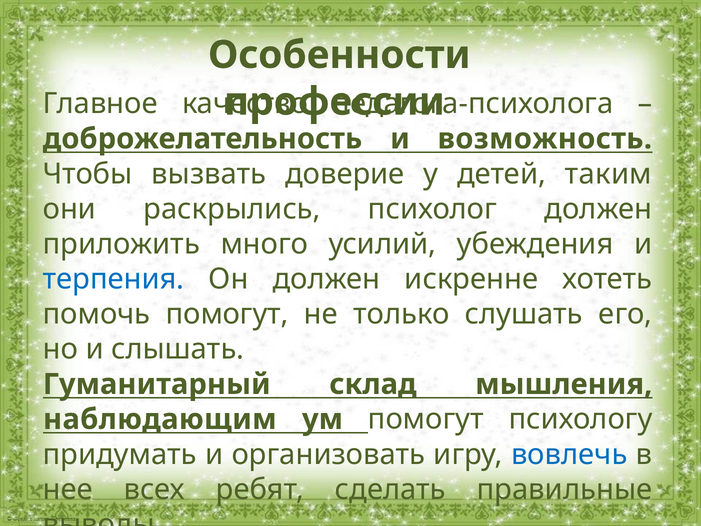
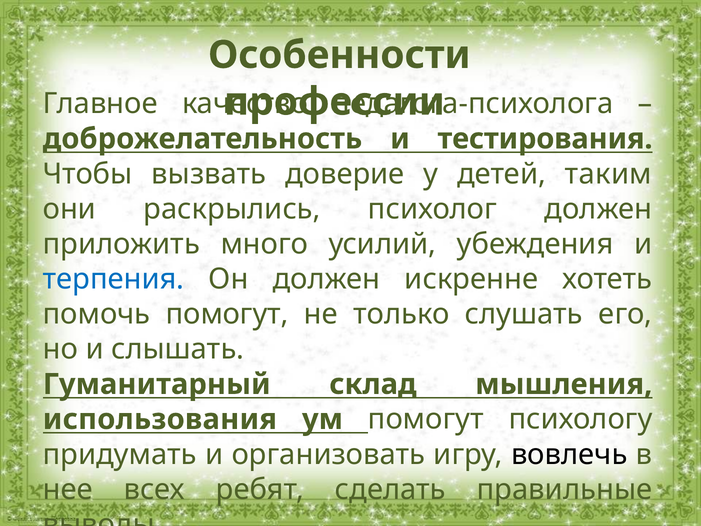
возможность: возможность -> тестирования
наблюдающим: наблюдающим -> использования
вовлечь colour: blue -> black
